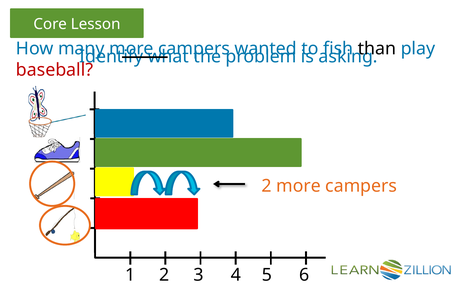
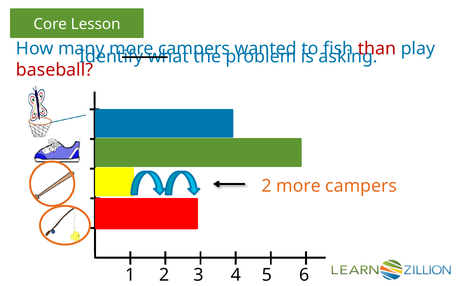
than colour: black -> red
